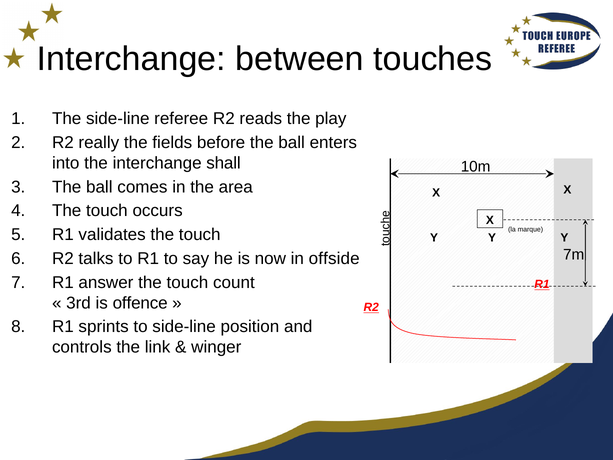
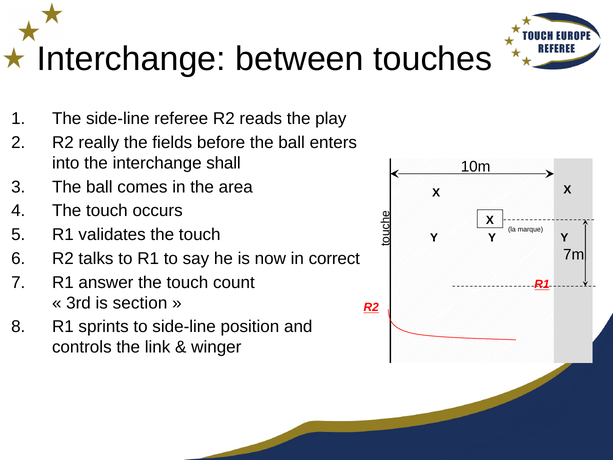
offside: offside -> correct
offence: offence -> section
